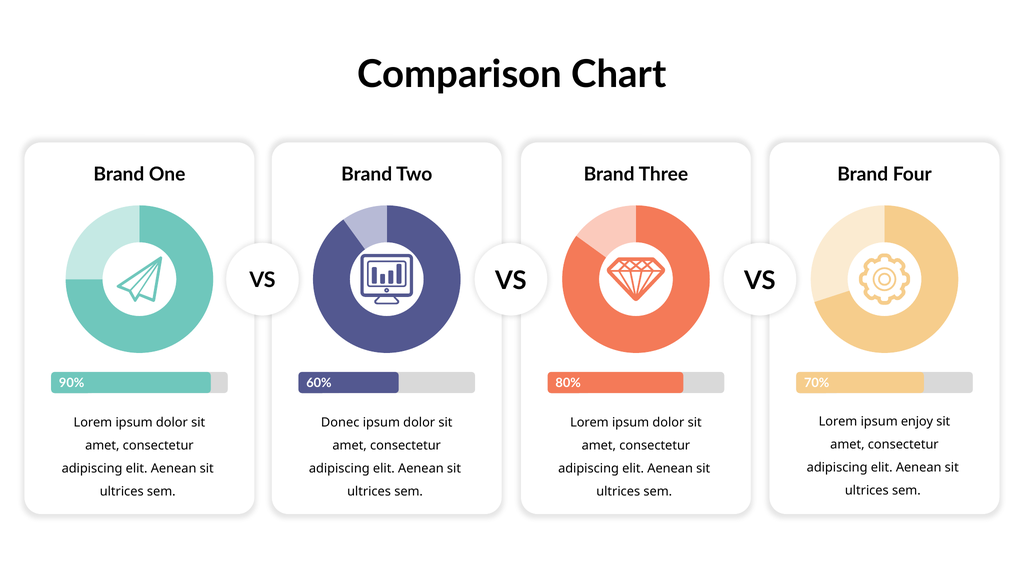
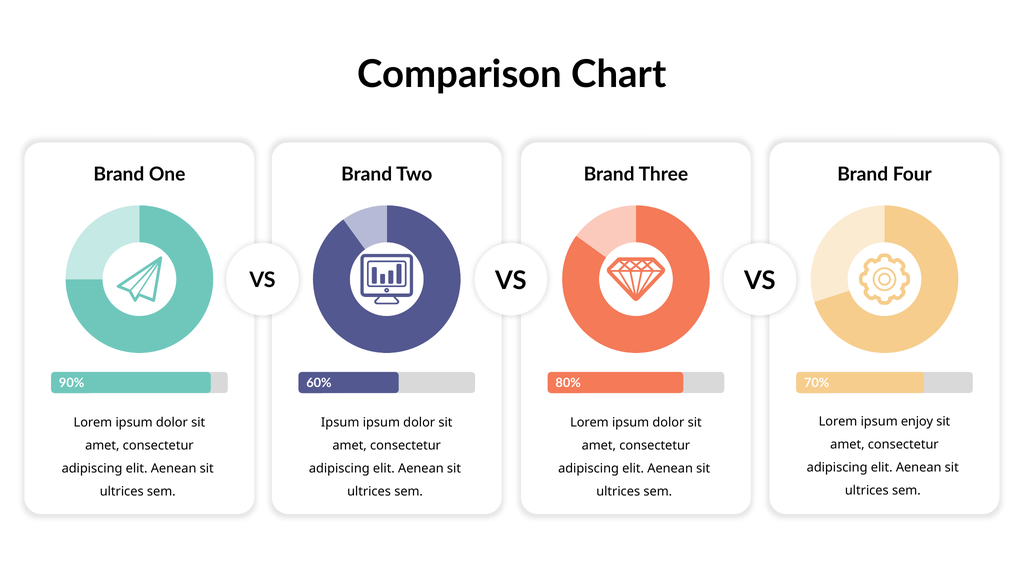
Donec at (340, 423): Donec -> Ipsum
